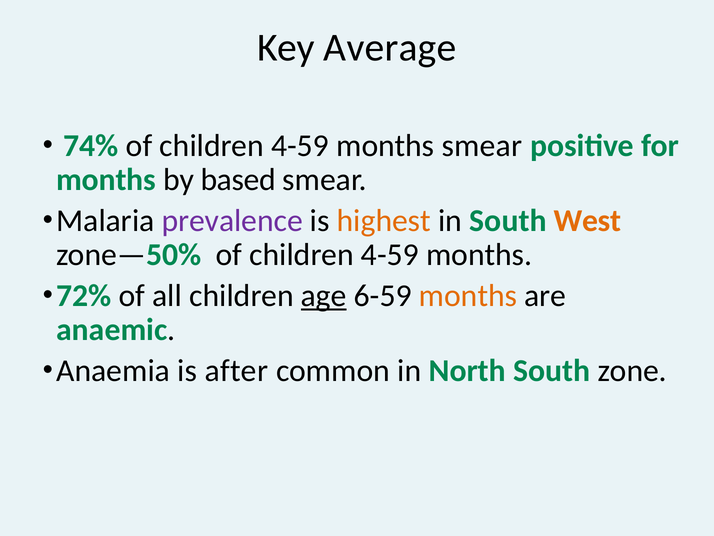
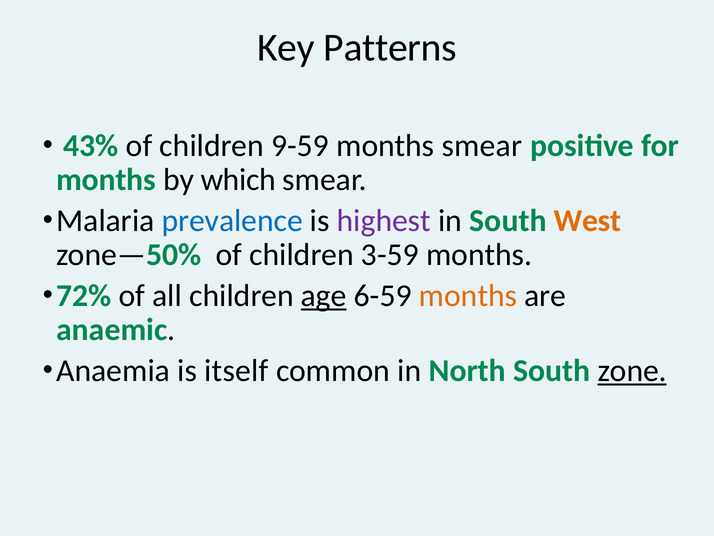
Average: Average -> Patterns
74%: 74% -> 43%
4-59 at (300, 145): 4-59 -> 9-59
based: based -> which
prevalence colour: purple -> blue
highest colour: orange -> purple
zone—50% of children 4-59: 4-59 -> 3-59
after: after -> itself
zone underline: none -> present
